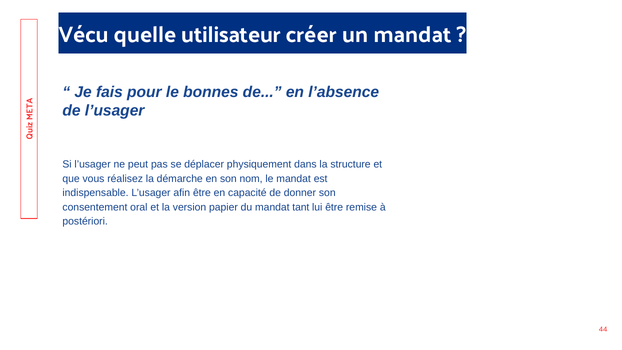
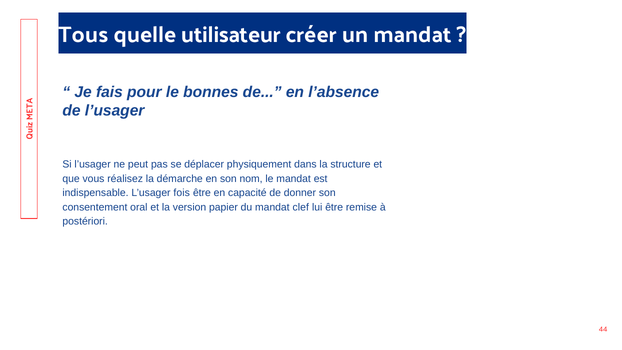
Vécu: Vécu -> Tous
afin: afin -> fois
tant: tant -> clef
